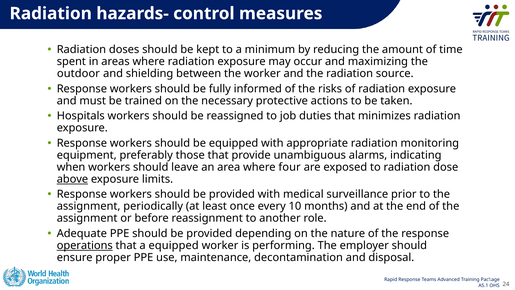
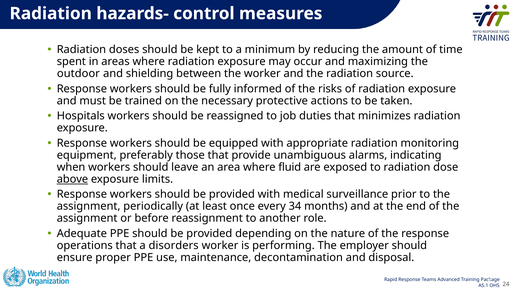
four: four -> fluid
10: 10 -> 34
operations underline: present -> none
a equipped: equipped -> disorders
